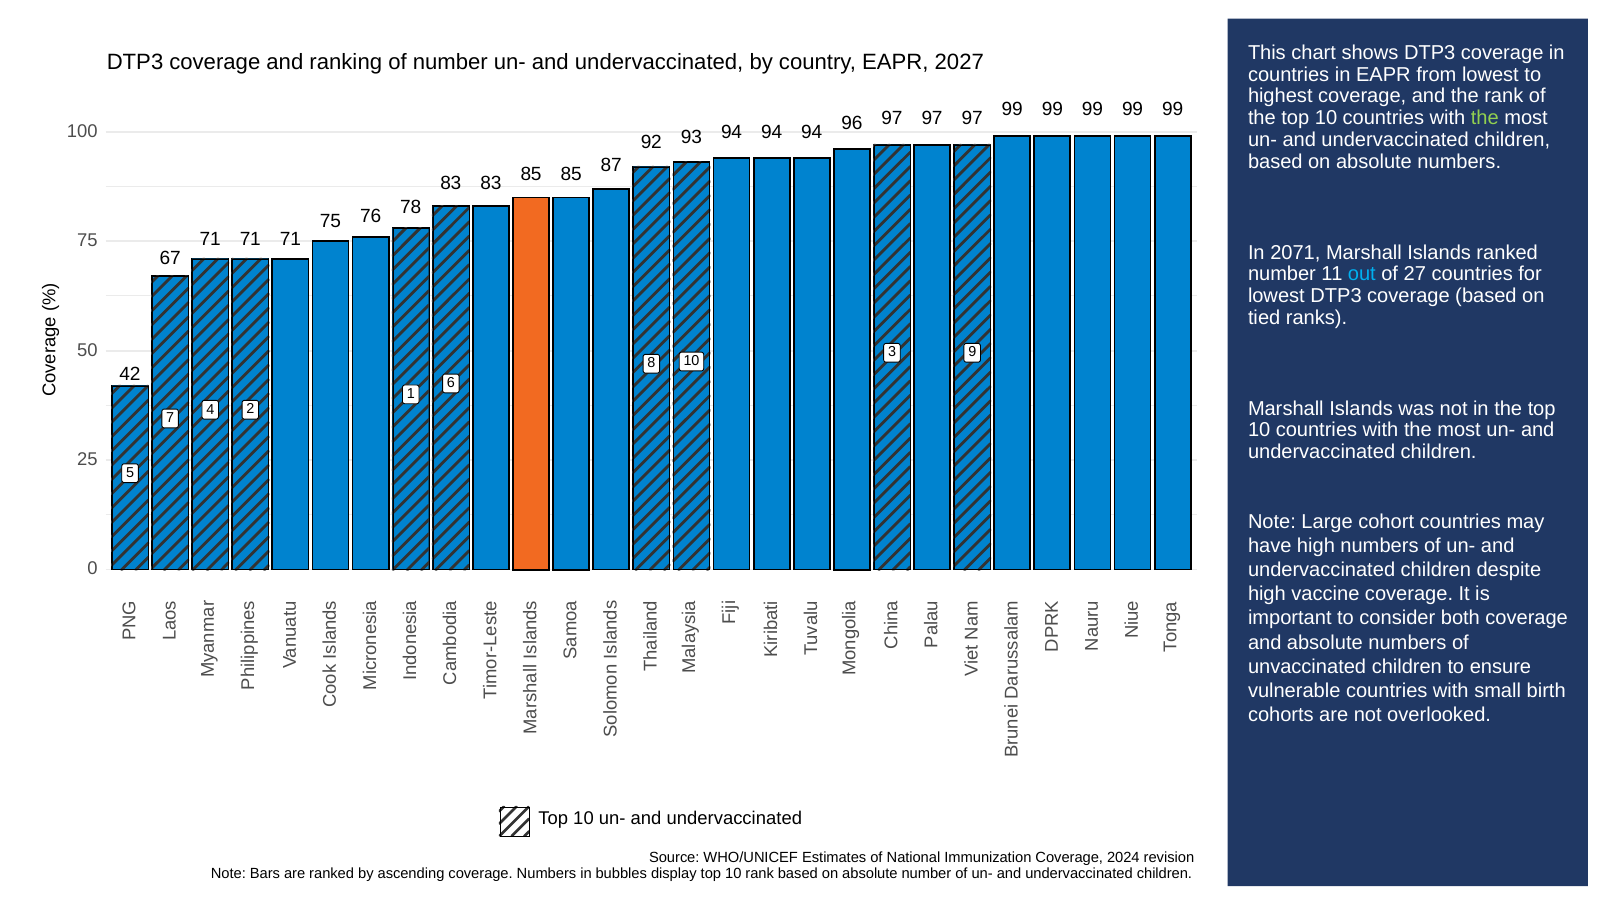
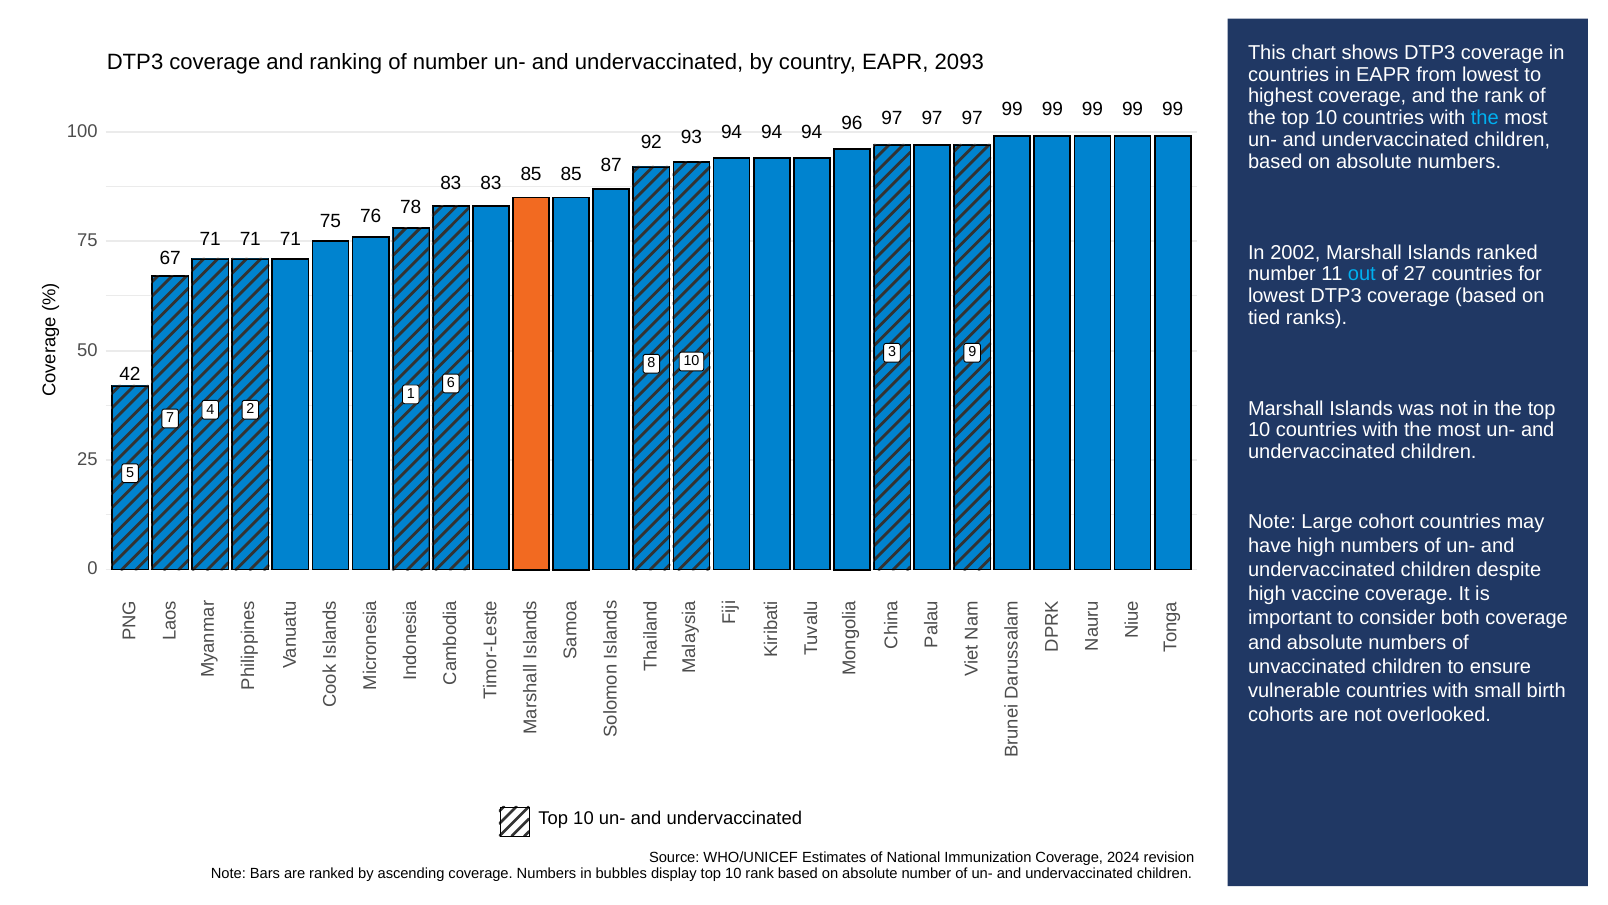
2027: 2027 -> 2093
the at (1485, 118) colour: light green -> light blue
2071: 2071 -> 2002
